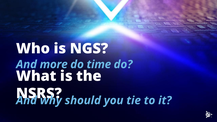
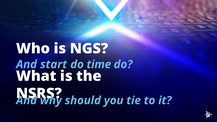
more: more -> start
